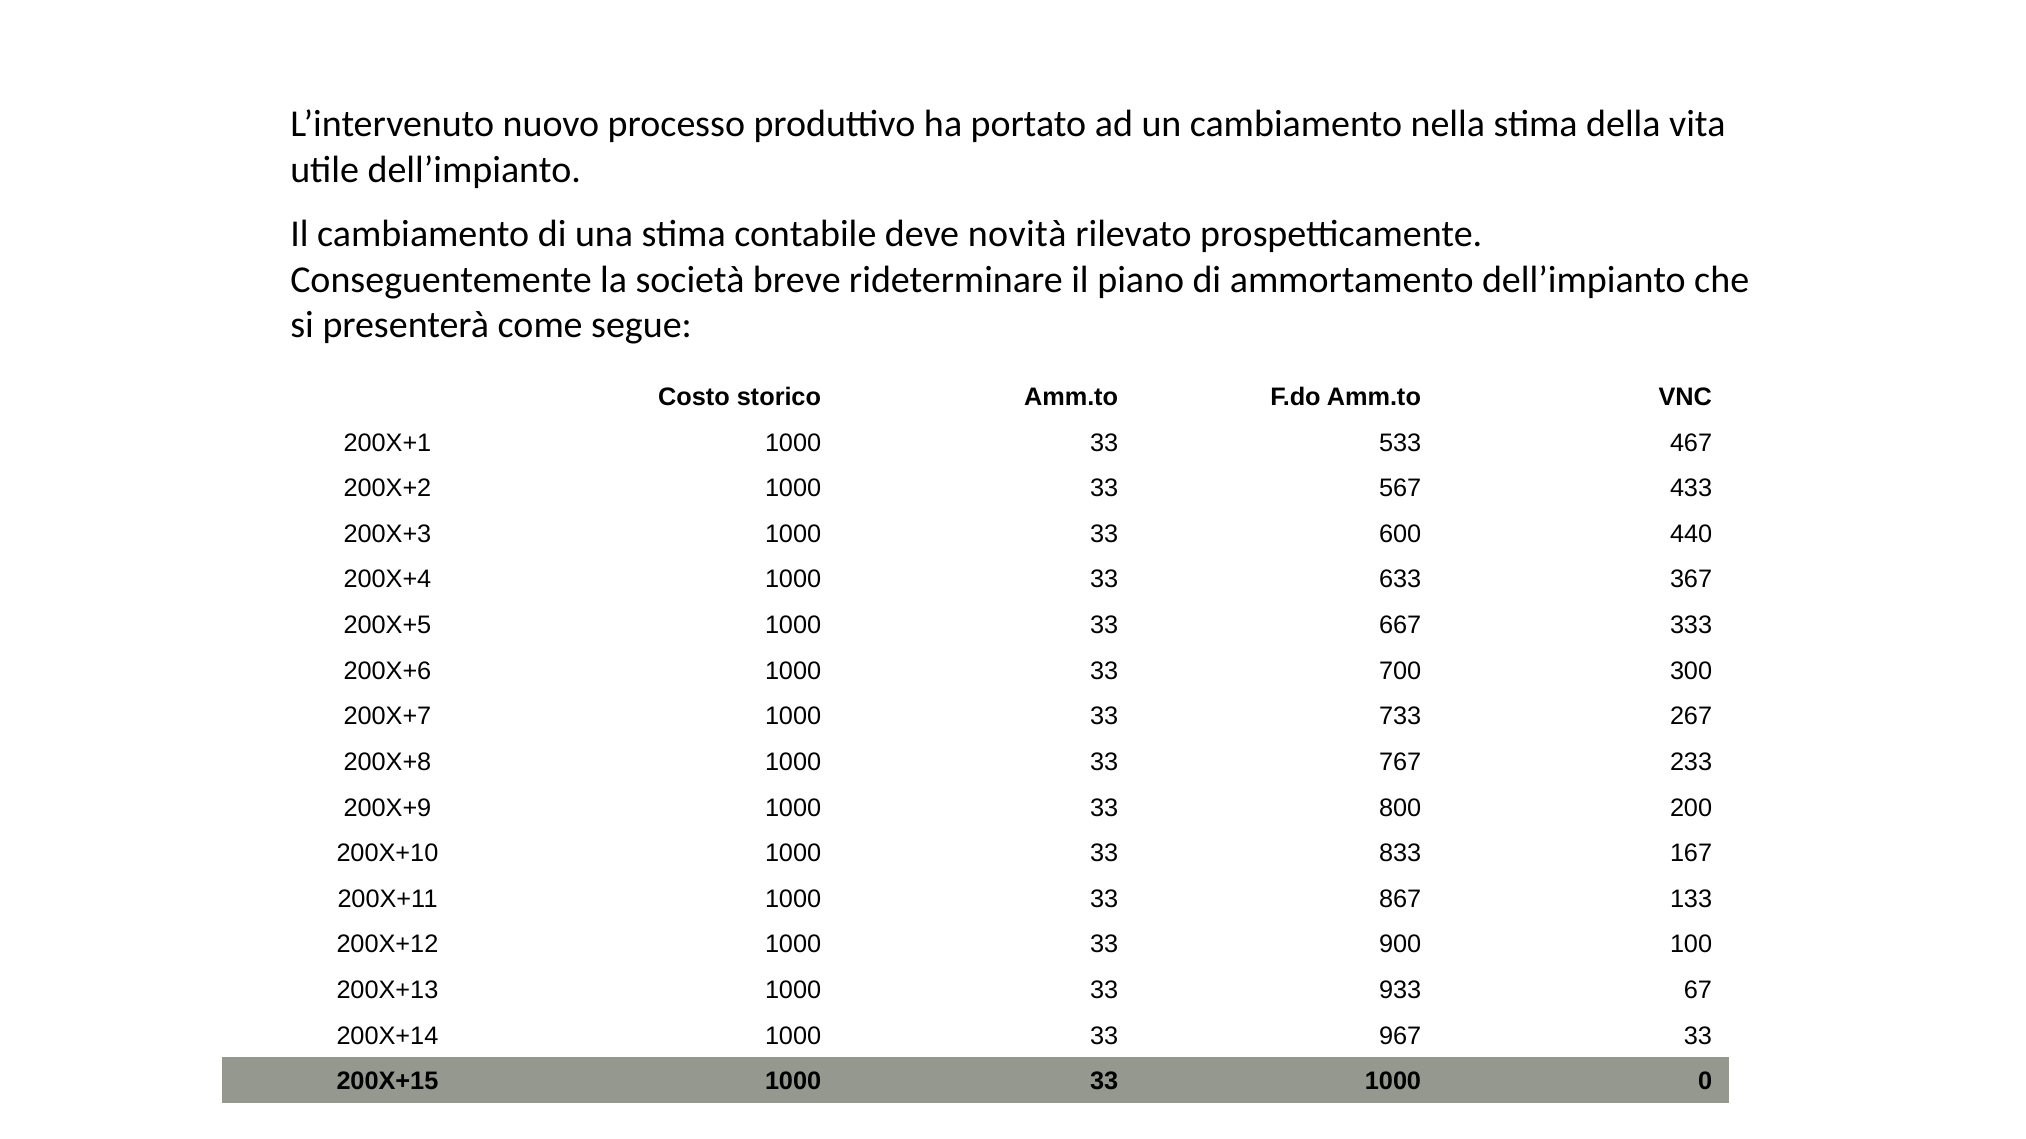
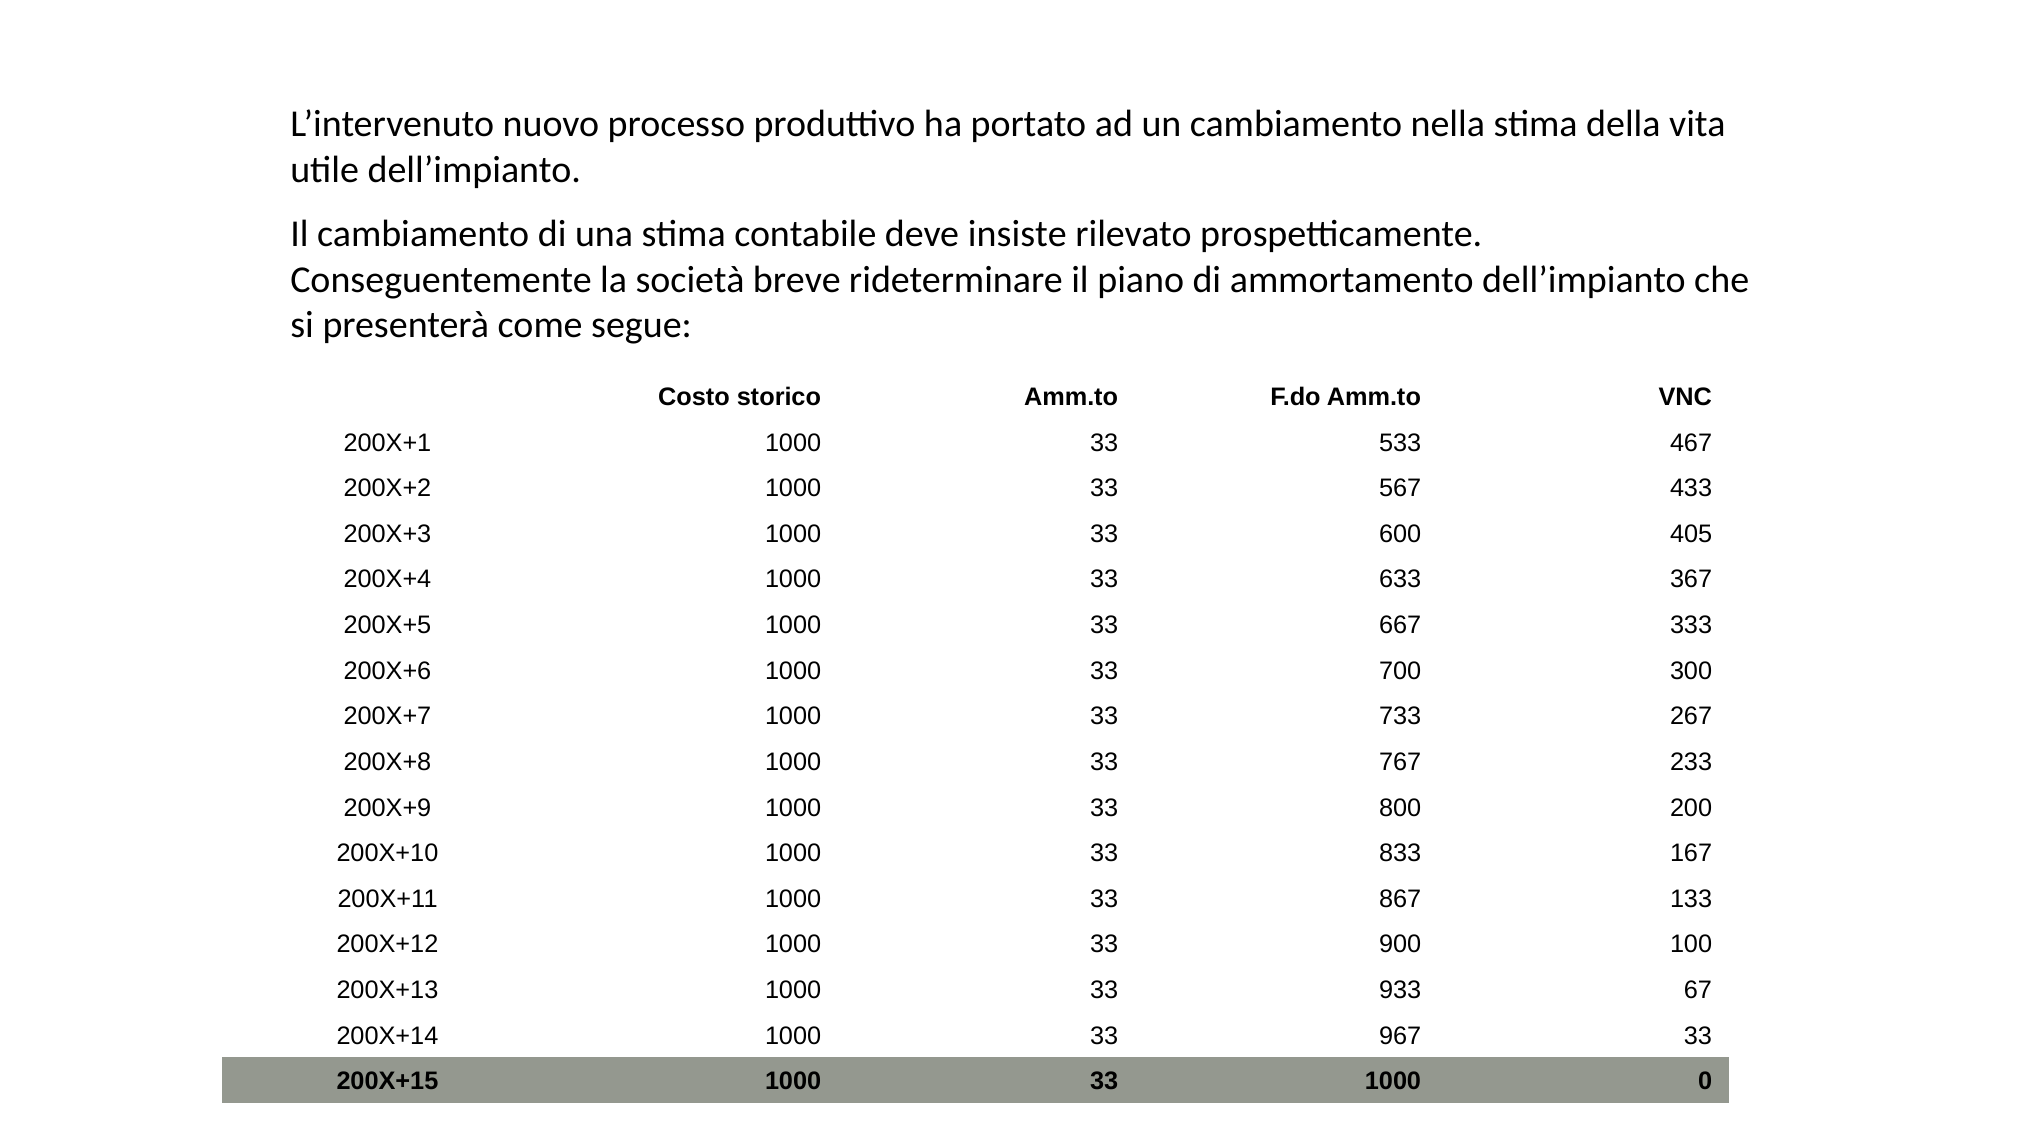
novità: novità -> insiste
440: 440 -> 405
